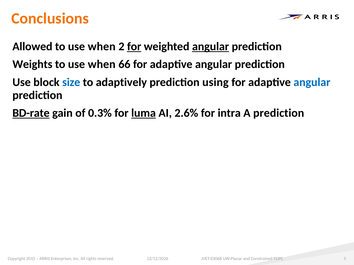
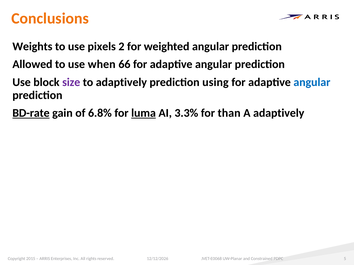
Allowed: Allowed -> Weights
when at (102, 47): when -> pixels
for at (134, 47) underline: present -> none
angular at (211, 47) underline: present -> none
Weights: Weights -> Allowed
size colour: blue -> purple
0.3%: 0.3% -> 6.8%
2.6%: 2.6% -> 3.3%
intra: intra -> than
A prediction: prediction -> adaptively
